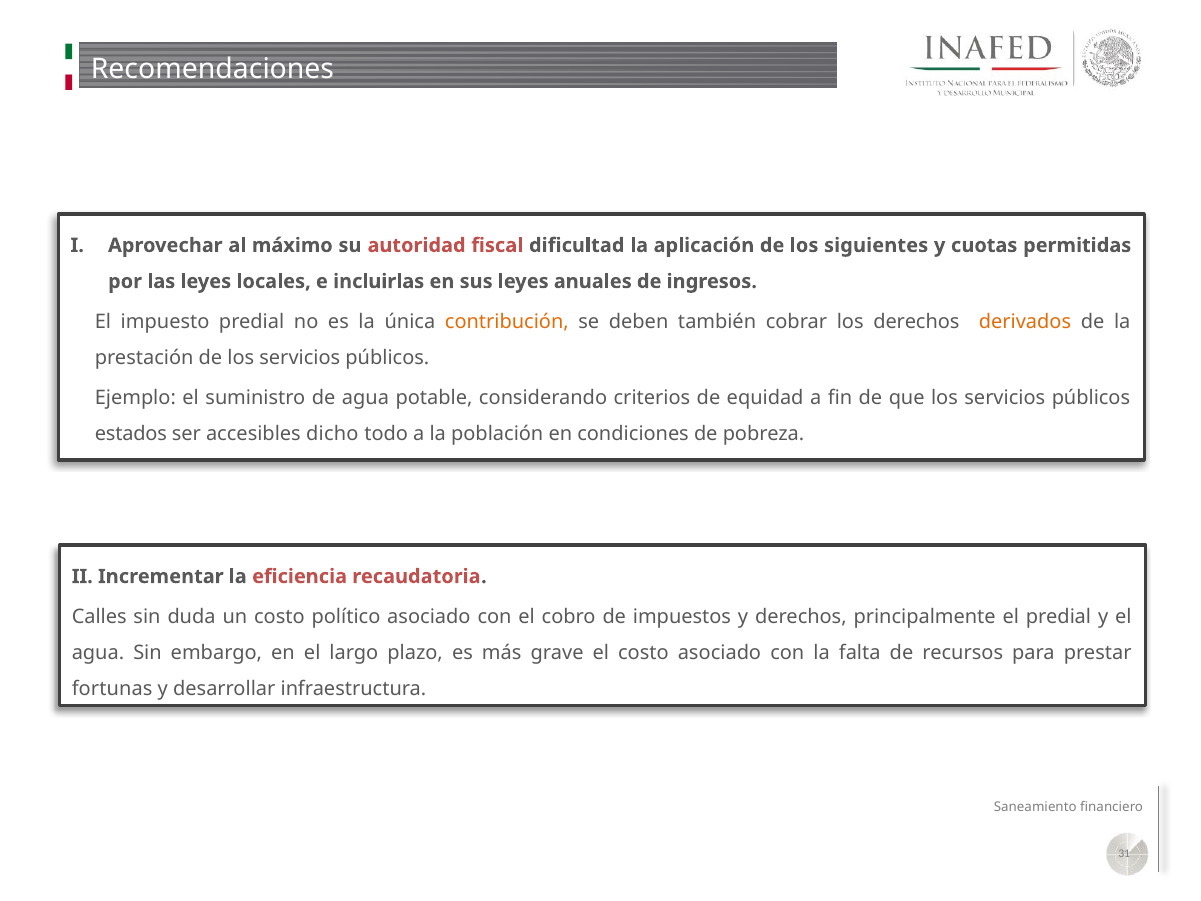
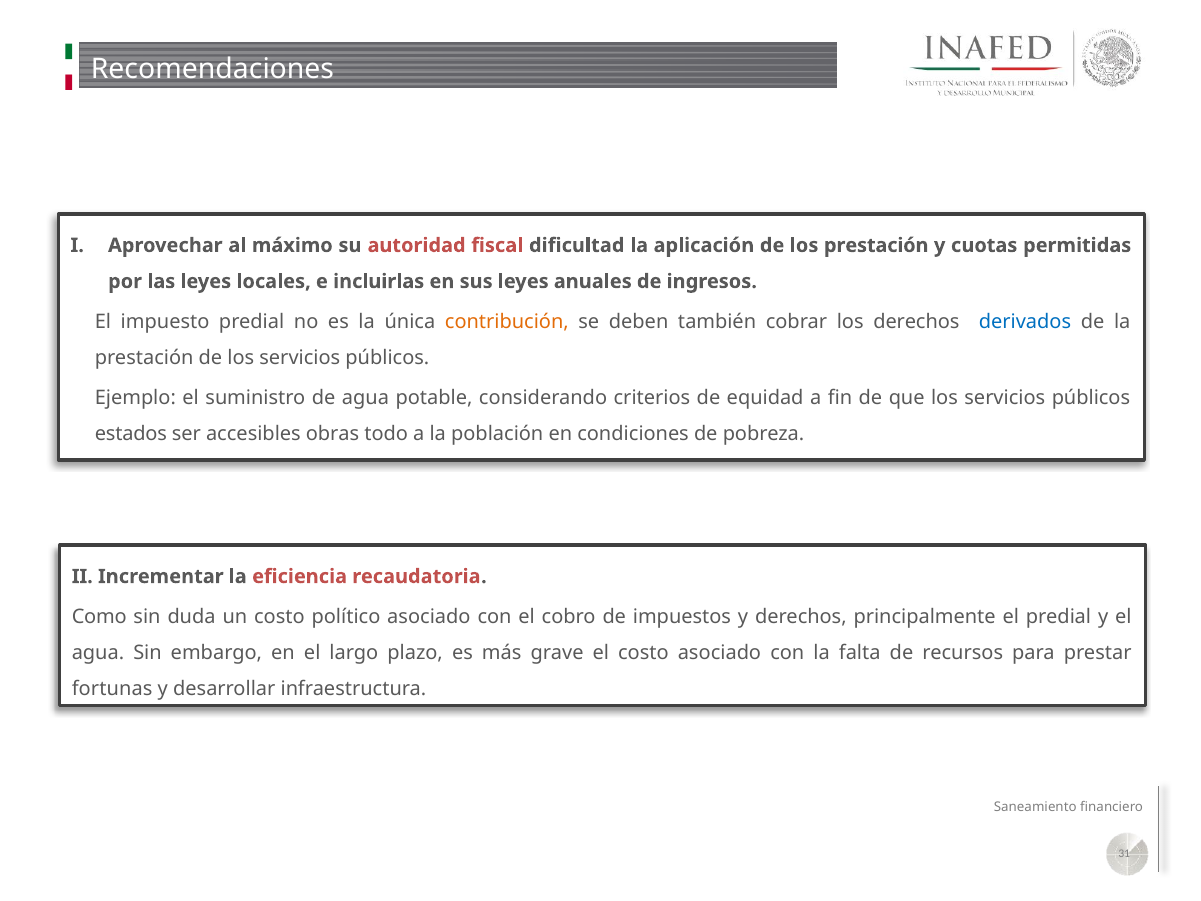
los siguientes: siguientes -> prestación
derivados colour: orange -> blue
dicho: dicho -> obras
Calles: Calles -> Como
